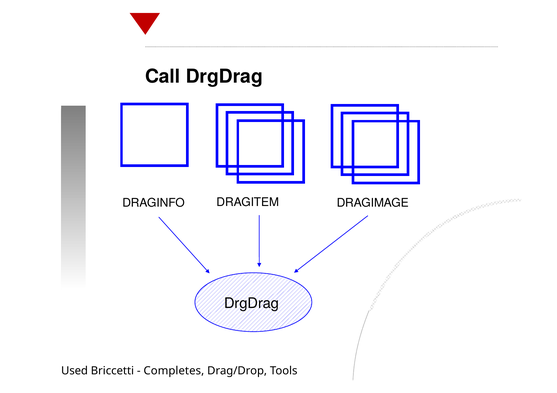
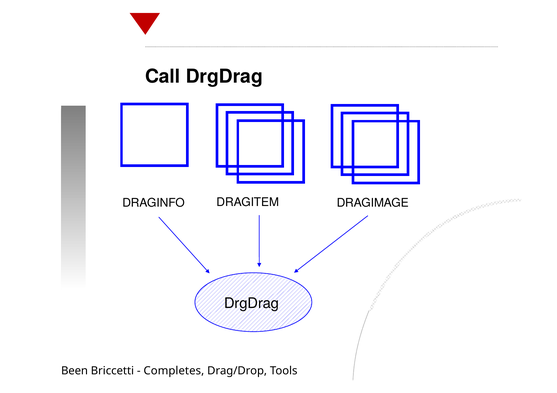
Used: Used -> Been
